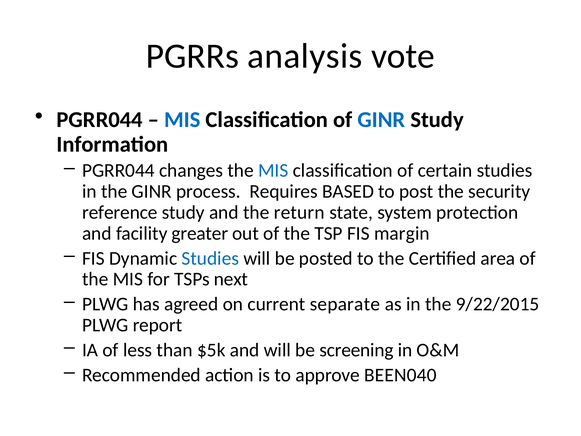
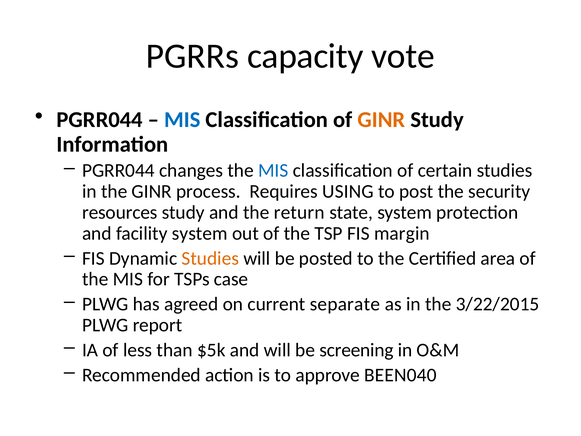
analysis: analysis -> capacity
GINR at (381, 120) colour: blue -> orange
BASED: BASED -> USING
reference: reference -> resources
facility greater: greater -> system
Studies at (210, 258) colour: blue -> orange
next: next -> case
9/22/2015: 9/22/2015 -> 3/22/2015
